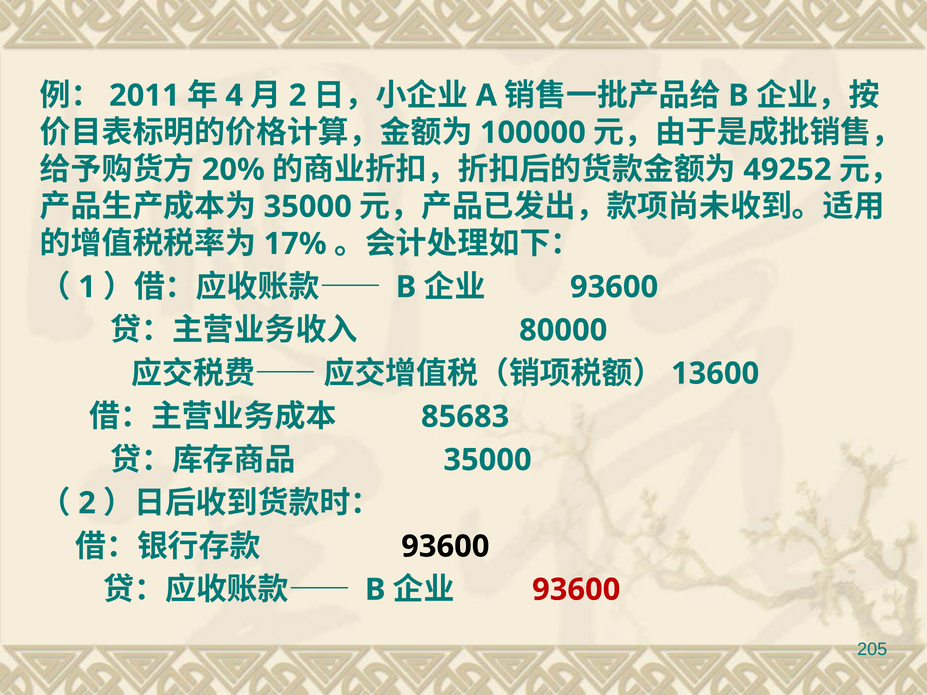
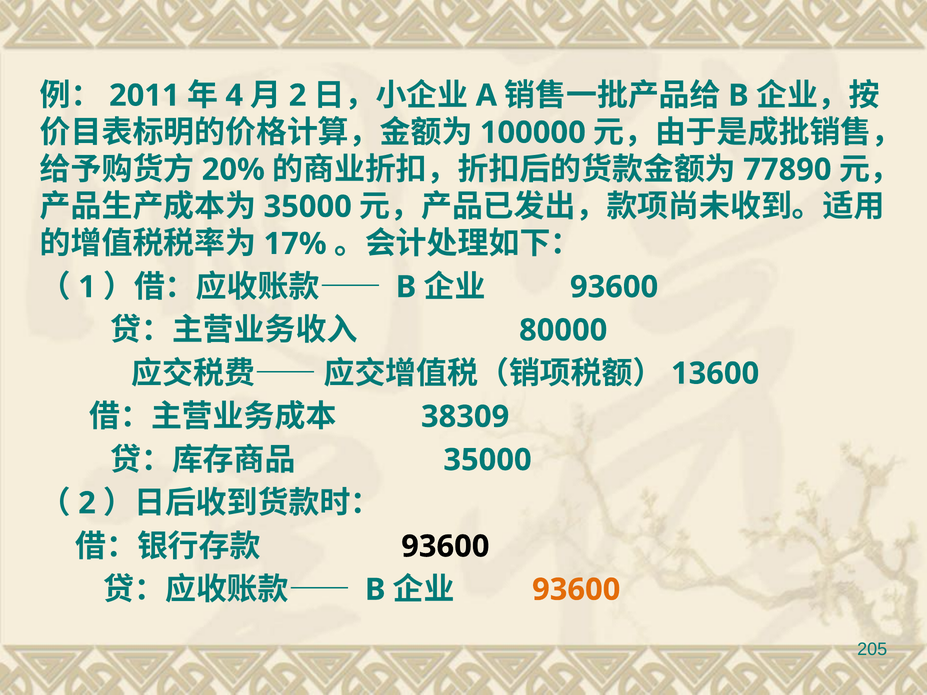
49252: 49252 -> 77890
85683: 85683 -> 38309
93600 at (576, 590) colour: red -> orange
